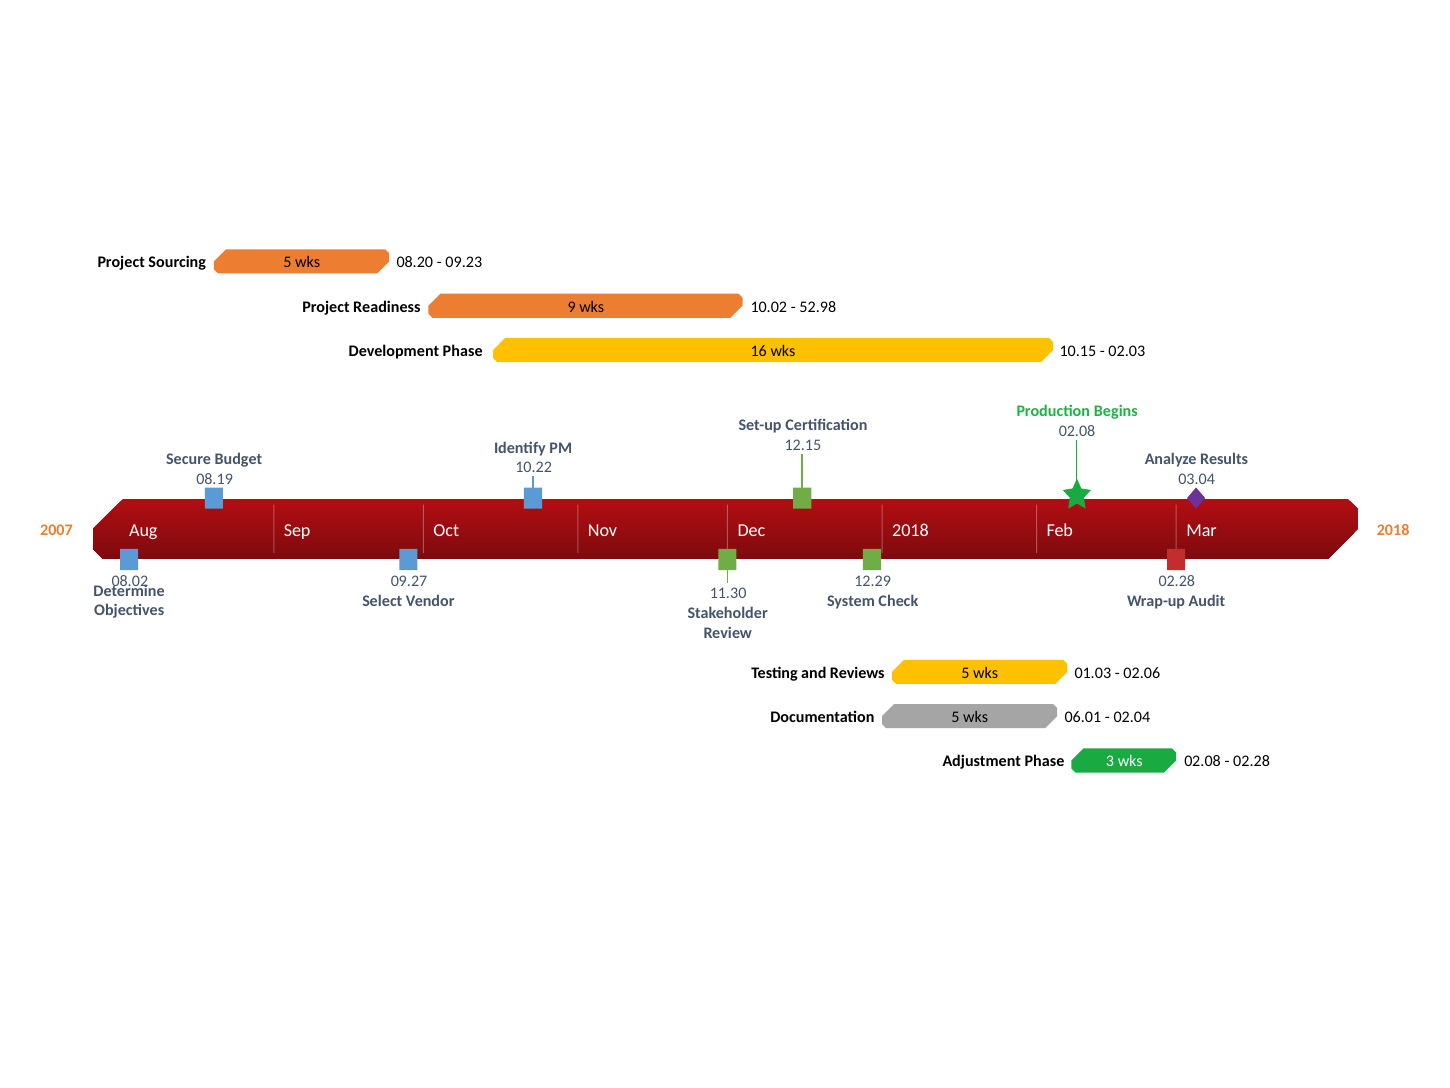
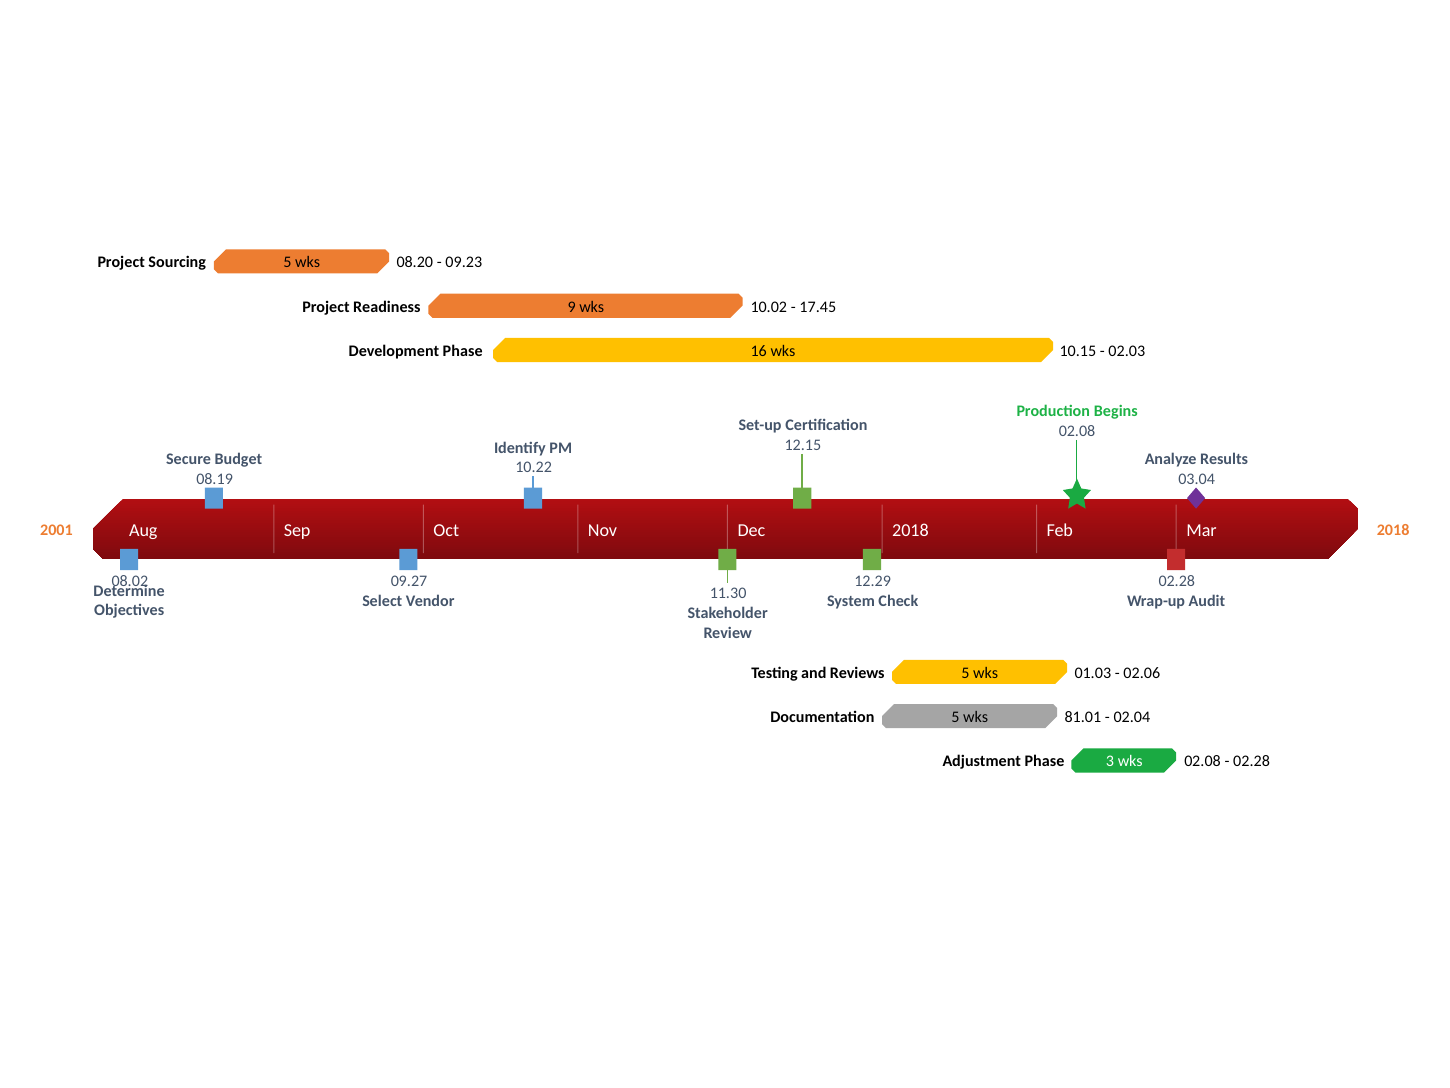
52.98: 52.98 -> 17.45
2007: 2007 -> 2001
06.01: 06.01 -> 81.01
